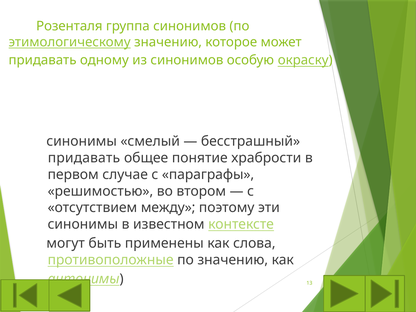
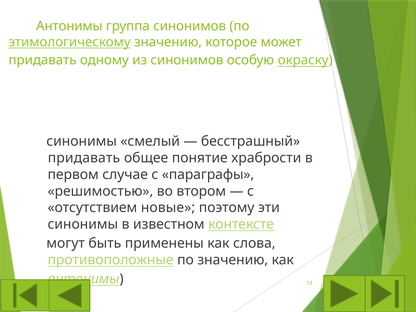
Розенталя at (69, 26): Розенталя -> Антонимы
между: между -> новые
